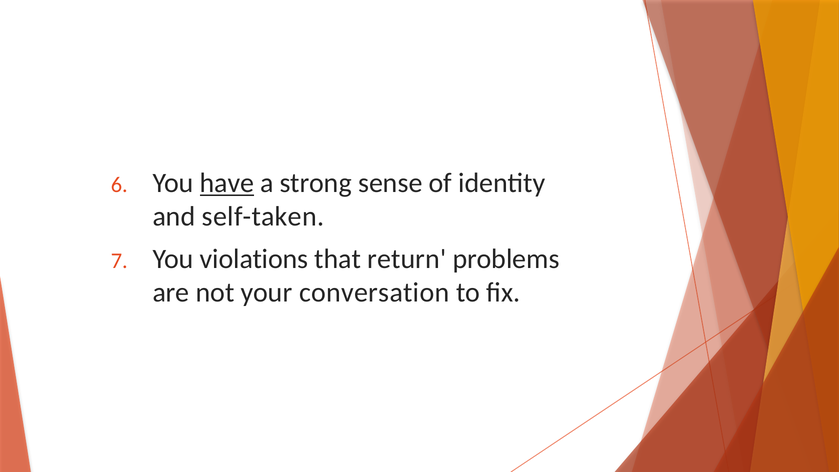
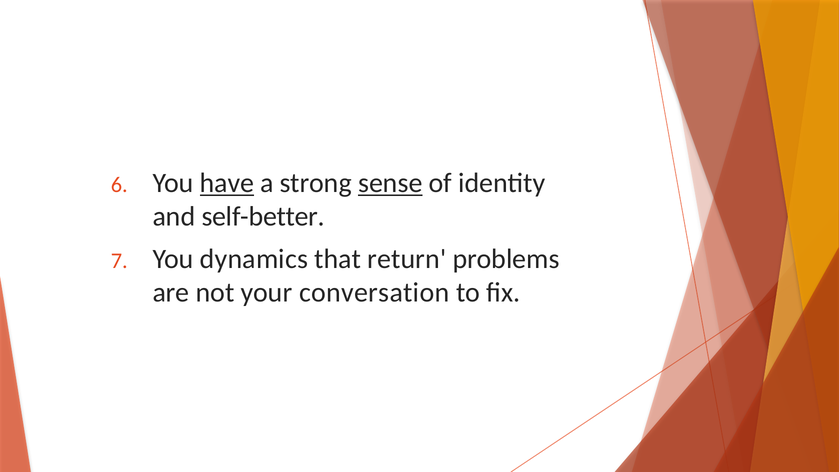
sense underline: none -> present
self-taken: self-taken -> self-better
violations: violations -> dynamics
